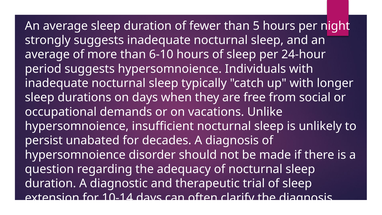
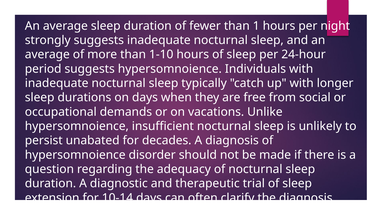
5: 5 -> 1
6-10: 6-10 -> 1-10
